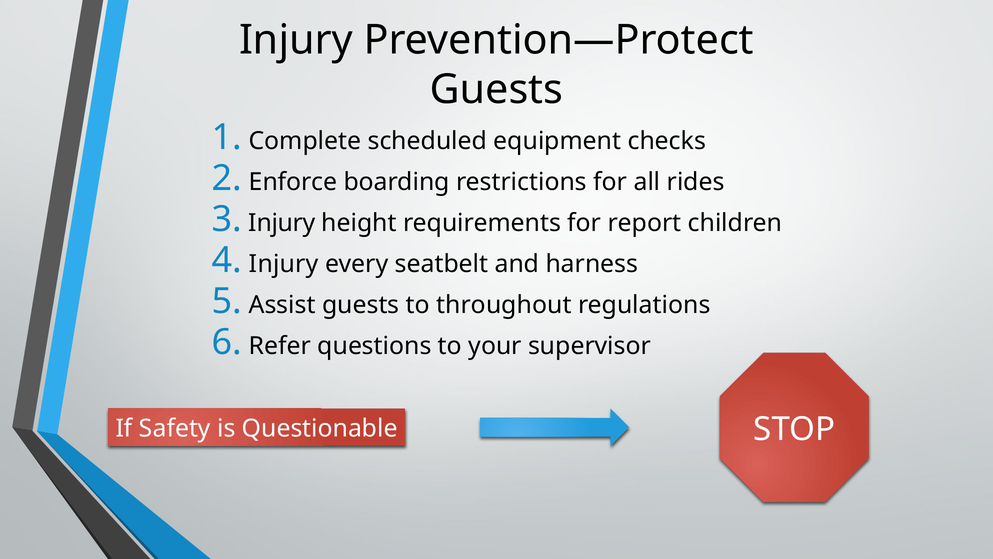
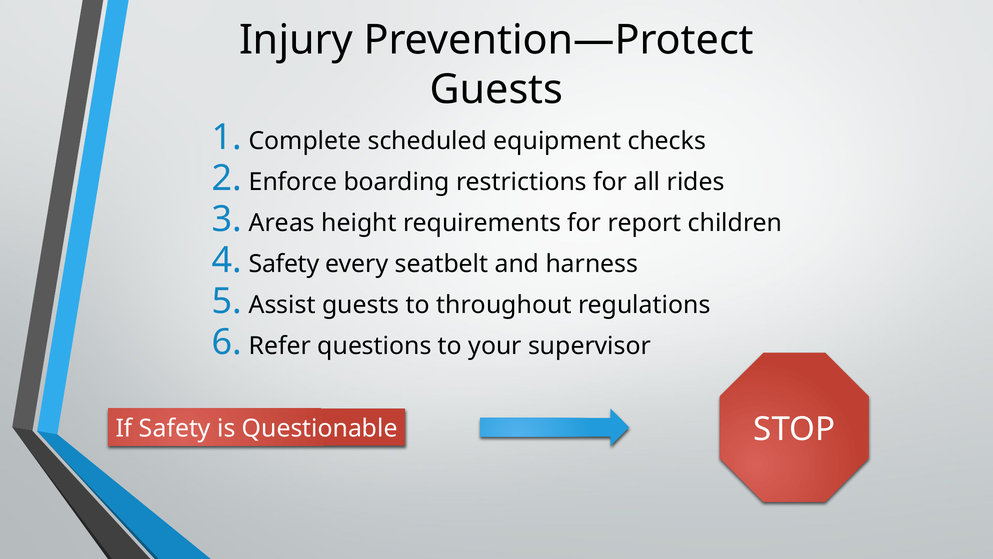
Injury at (282, 223): Injury -> Areas
Injury at (284, 264): Injury -> Safety
